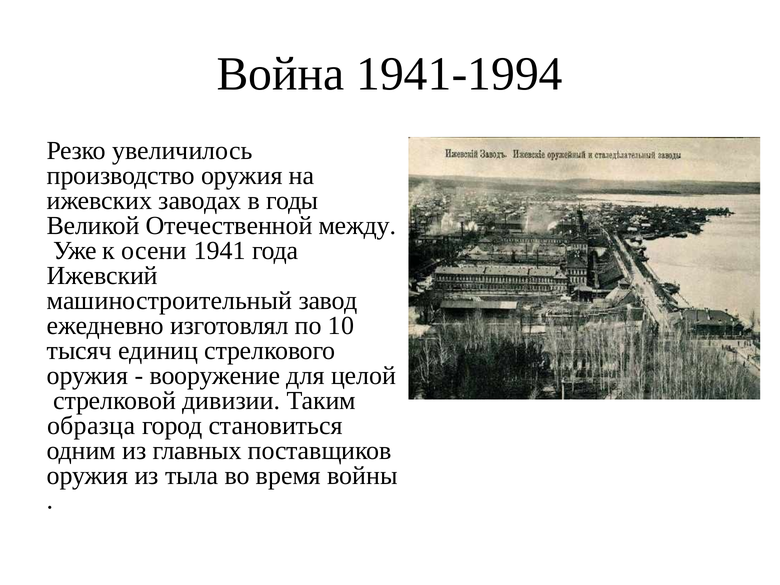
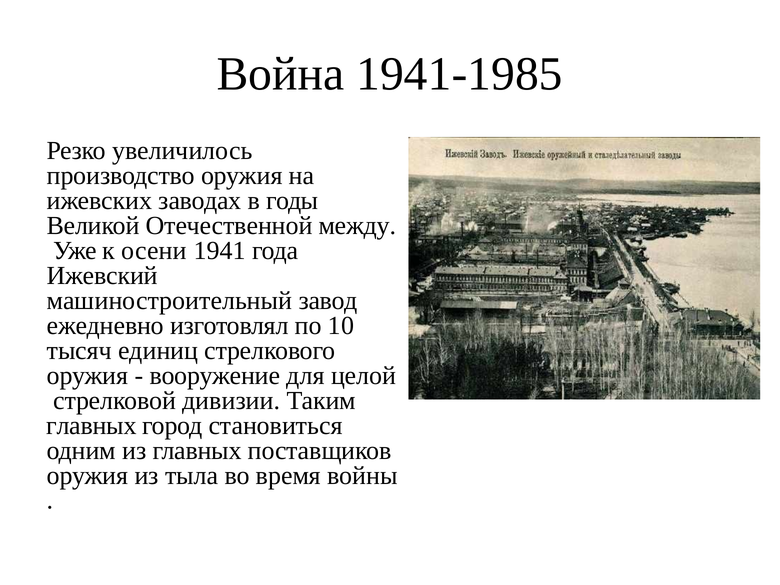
1941-1994: 1941-1994 -> 1941-1985
образца at (91, 426): образца -> главных
